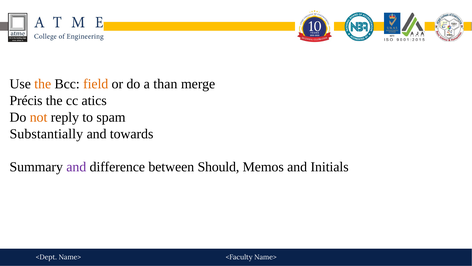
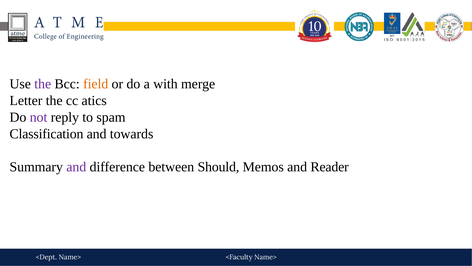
the at (43, 84) colour: orange -> purple
than: than -> with
Précis: Précis -> Letter
not colour: orange -> purple
Substantially: Substantially -> Classification
Initials: Initials -> Reader
